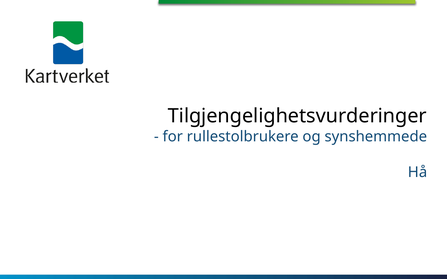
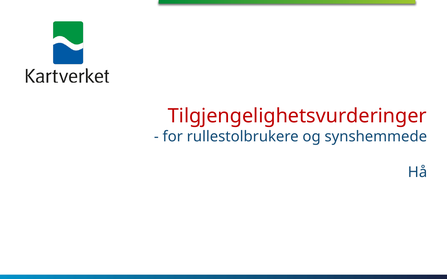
Tilgjengelighetsvurderinger colour: black -> red
